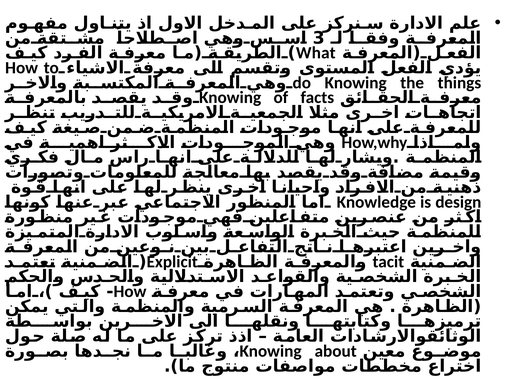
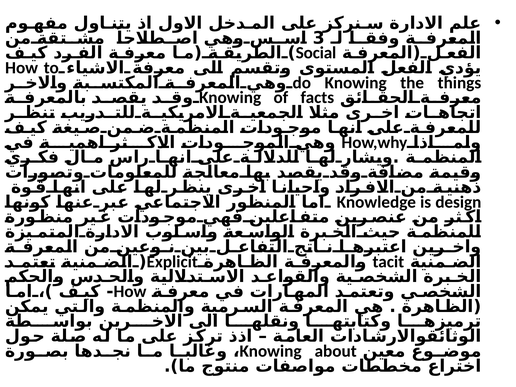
What: What -> Social
